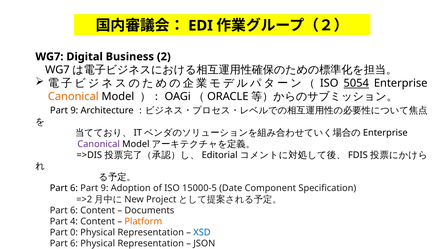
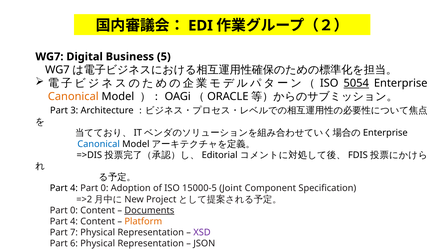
2: 2 -> 5
9 at (74, 110): 9 -> 3
Canonical at (99, 144) colour: purple -> blue
6 at (74, 188): 6 -> 4
9 at (105, 188): 9 -> 0
Date: Date -> Joint
6 at (74, 211): 6 -> 0
Documents underline: none -> present
0: 0 -> 7
XSD colour: blue -> purple
